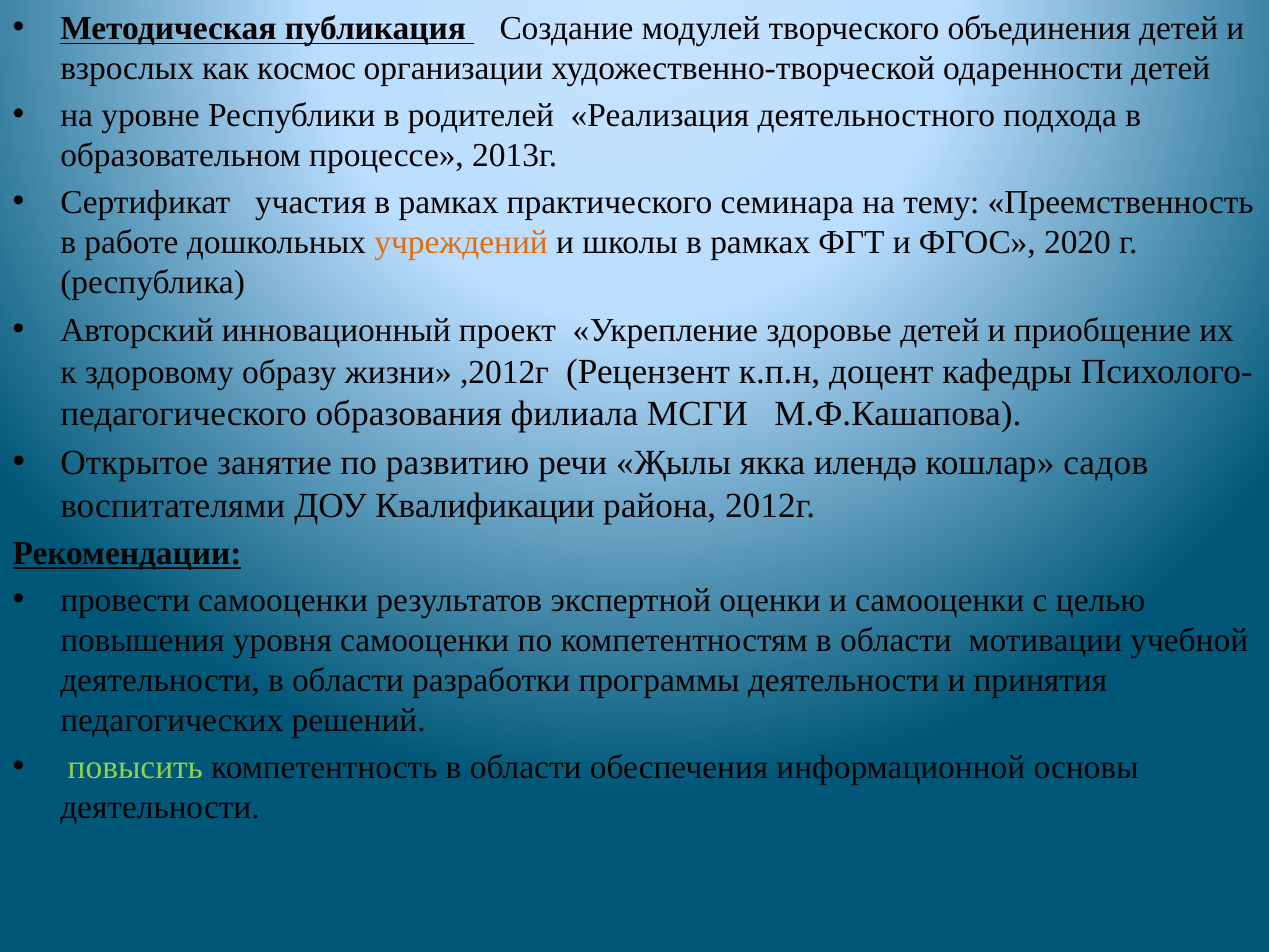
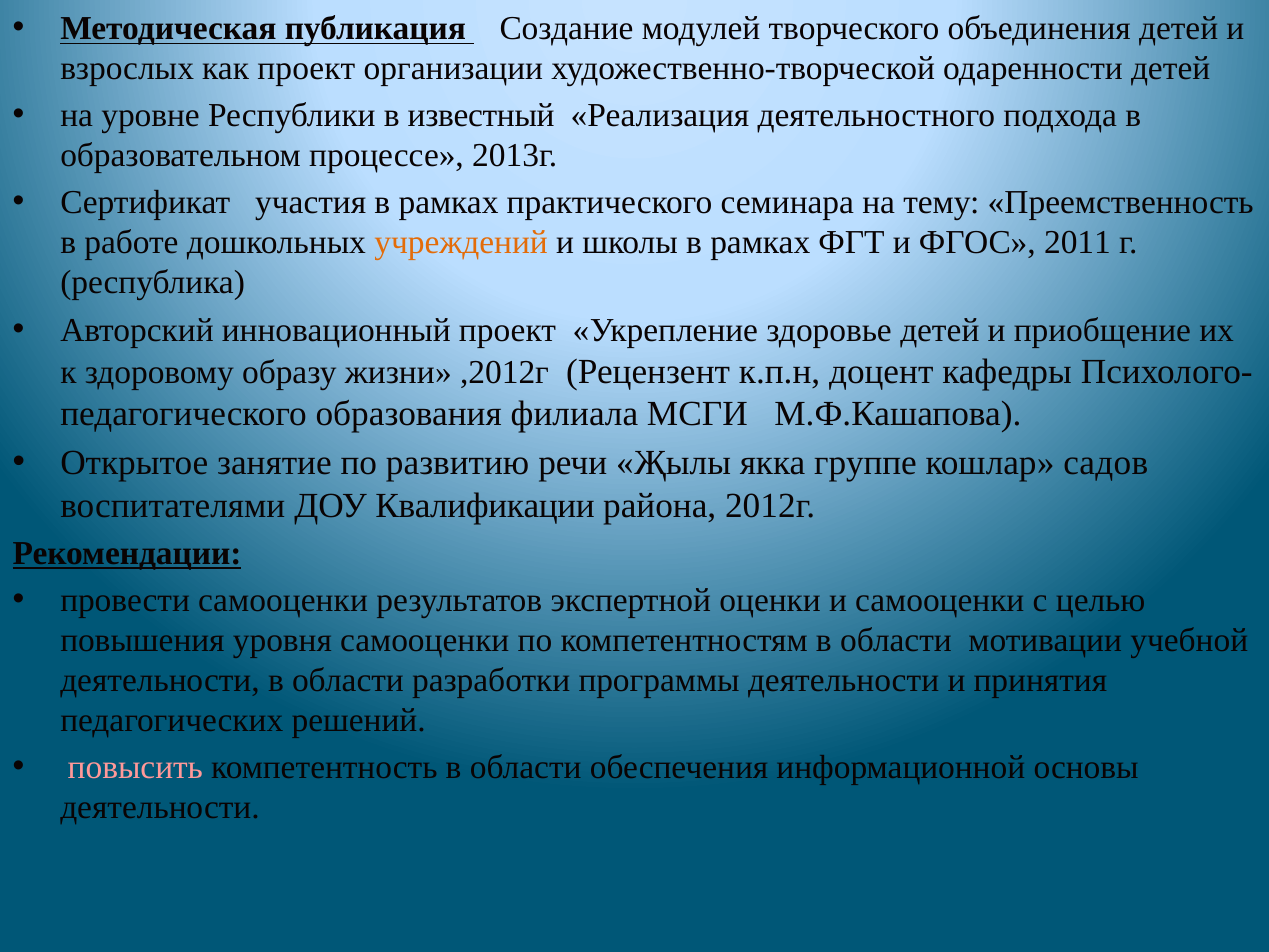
как космос: космос -> проект
родителей: родителей -> известный
2020: 2020 -> 2011
илендә: илендә -> группе
повысить colour: light green -> pink
